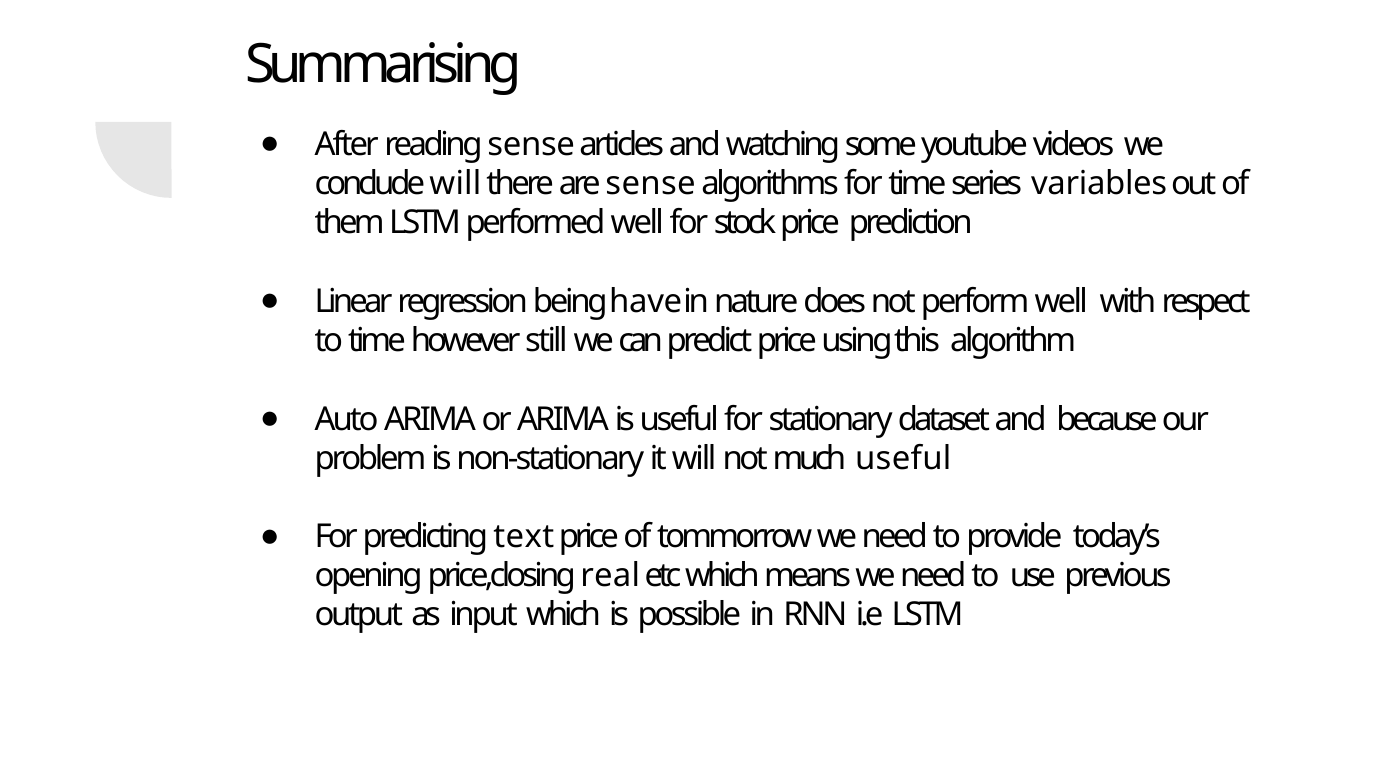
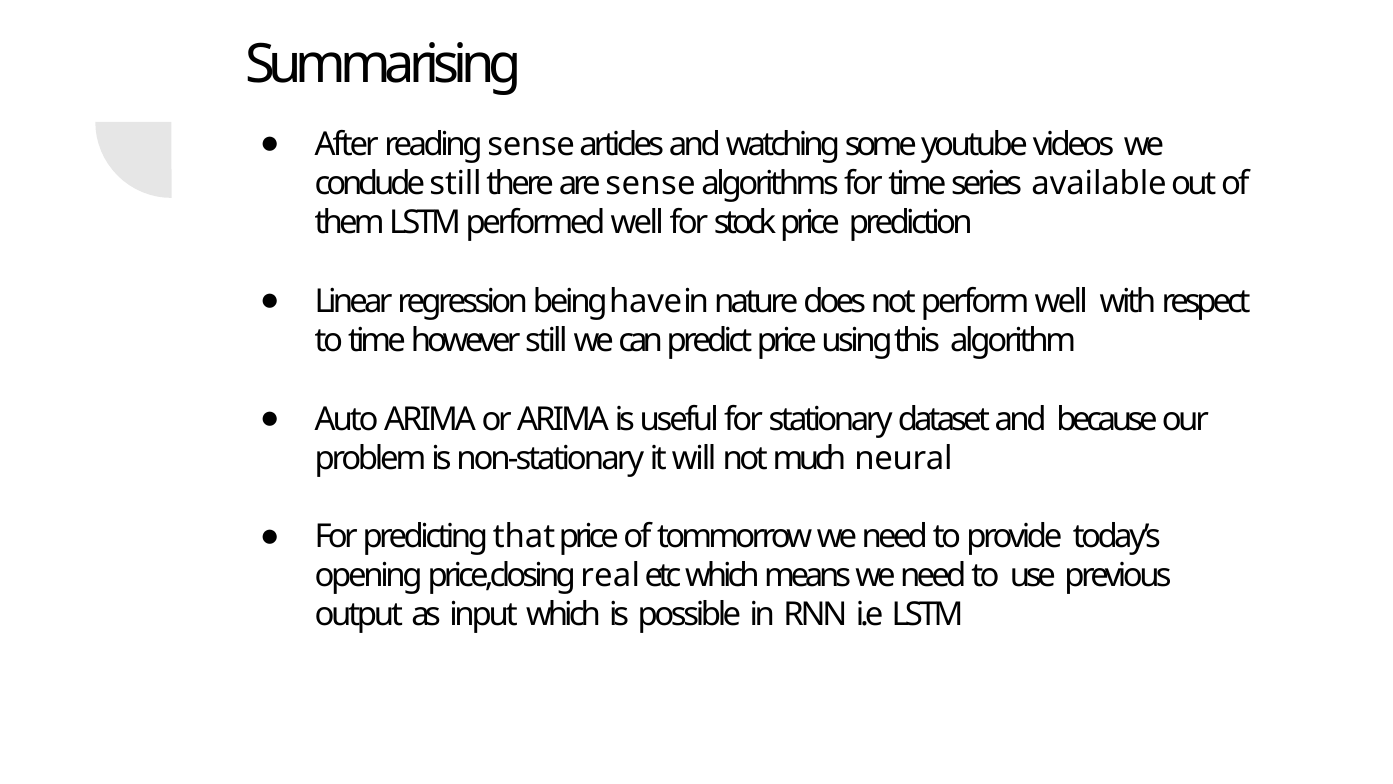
conclude will: will -> still
variables: variables -> available
much useful: useful -> neural
text: text -> that
